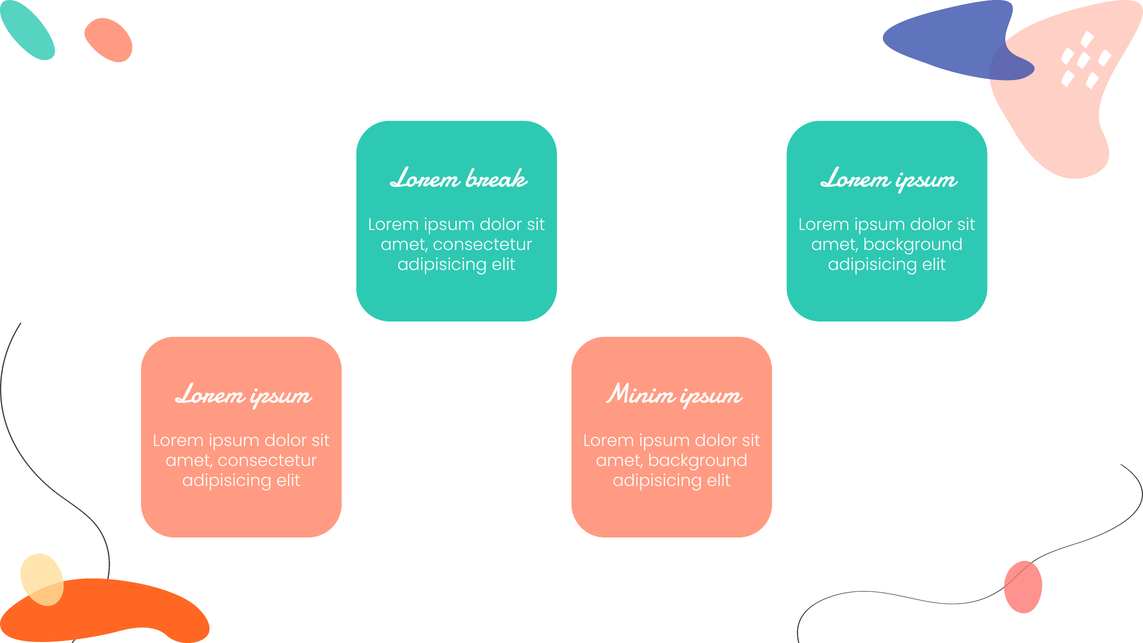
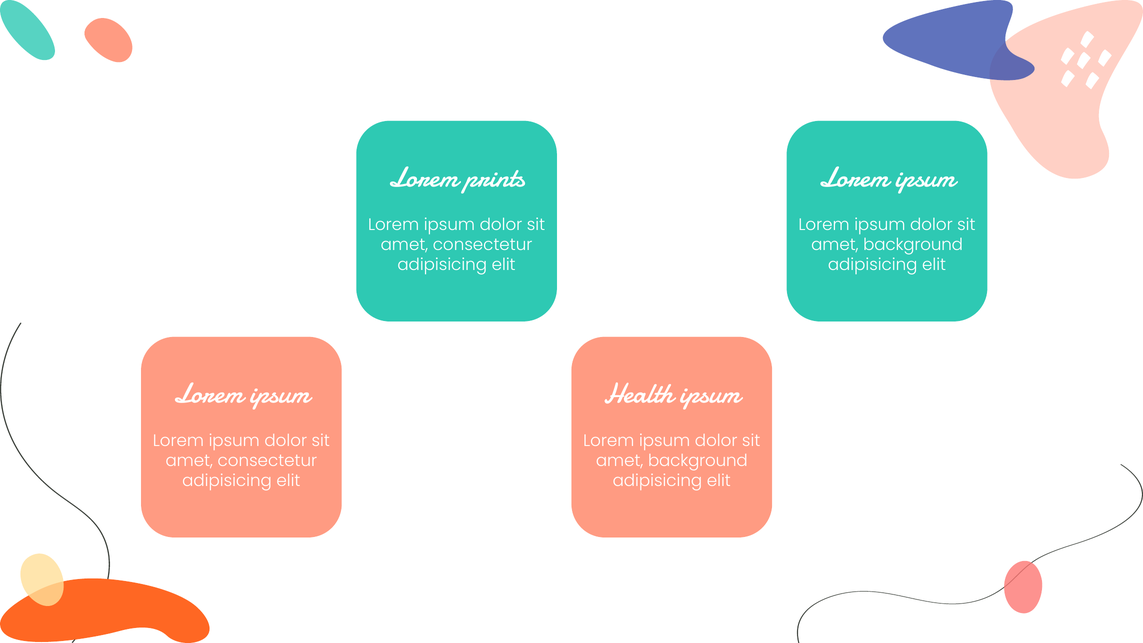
break: break -> prints
Minim: Minim -> Health
